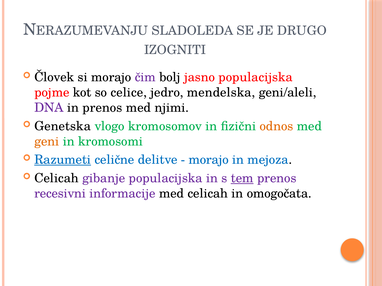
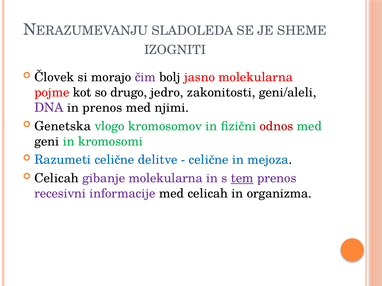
DRUGO: DRUGO -> SHEME
jasno populacijska: populacijska -> molekularna
celice: celice -> drugo
mendelska: mendelska -> zakonitosti
odnos colour: orange -> red
geni colour: orange -> black
Razumeti underline: present -> none
morajo at (209, 160): morajo -> celične
gibanje populacijska: populacijska -> molekularna
omogočata: omogočata -> organizma
